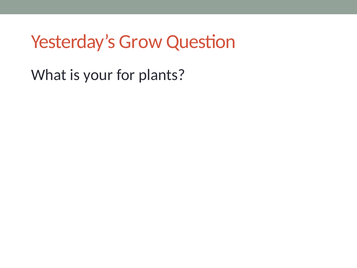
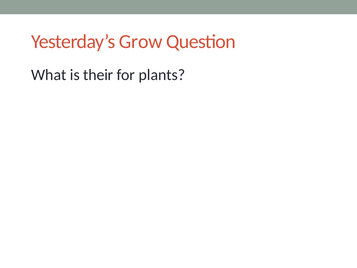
your: your -> their
